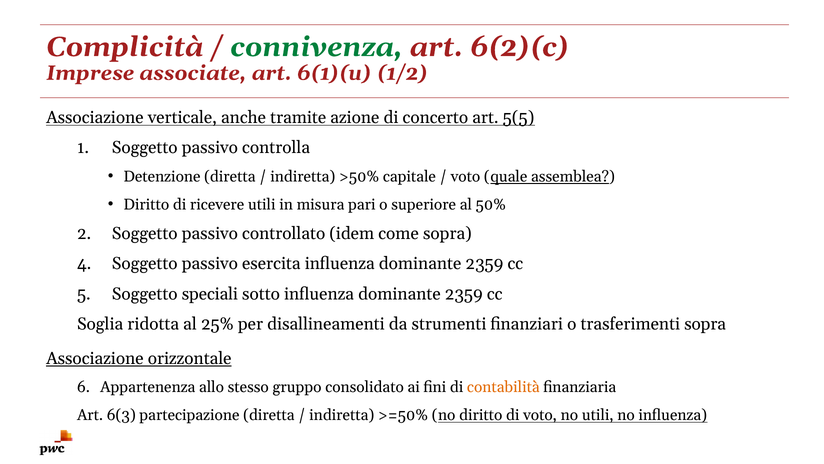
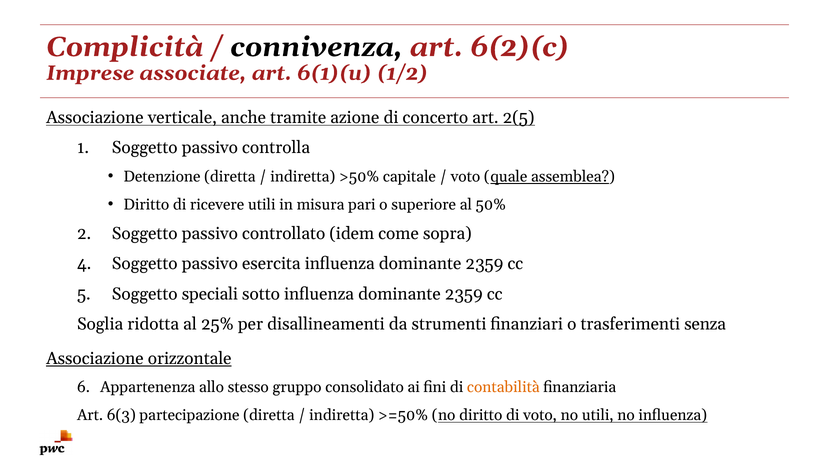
connivenza colour: green -> black
5(5: 5(5 -> 2(5
trasferimenti sopra: sopra -> senza
